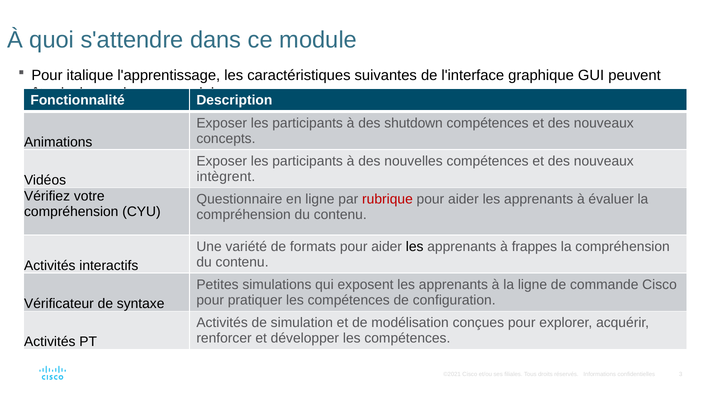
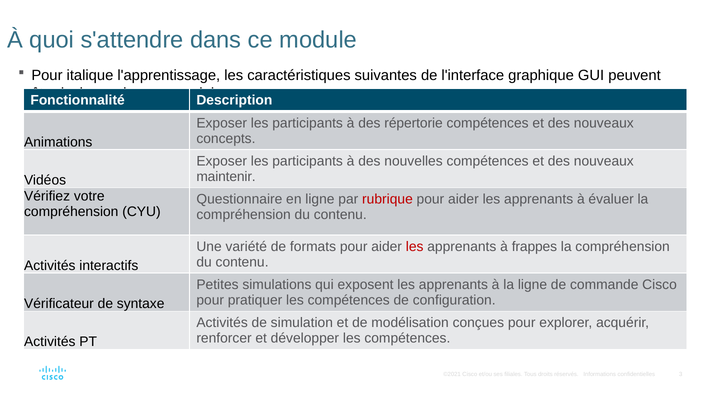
shutdown: shutdown -> répertorie
intègrent: intègrent -> maintenir
les at (415, 246) colour: black -> red
